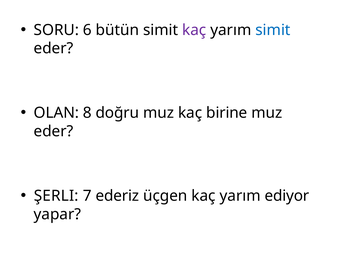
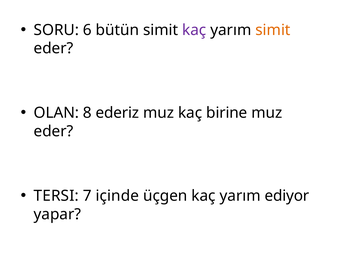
simit at (273, 30) colour: blue -> orange
doğru: doğru -> ederiz
ŞERLI: ŞERLI -> TERSI
ederiz: ederiz -> içinde
